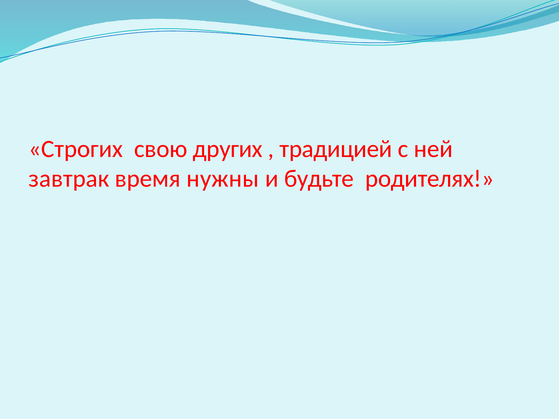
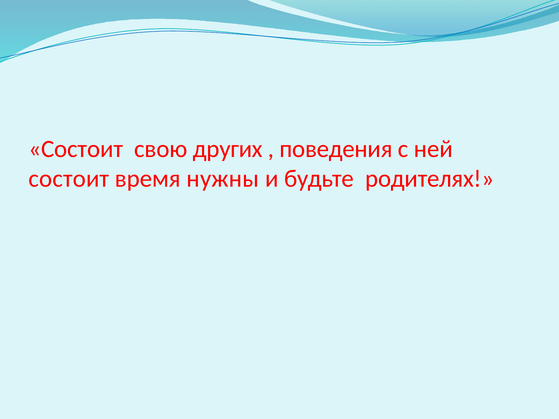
Строгих at (76, 149): Строгих -> Состоит
традицией: традицией -> поведения
завтрак at (69, 179): завтрак -> состоит
